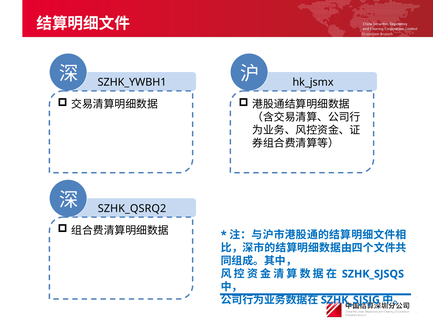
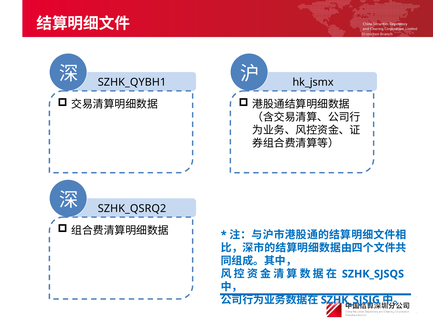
SZHK_YWBH1: SZHK_YWBH1 -> SZHK_QYBH1
